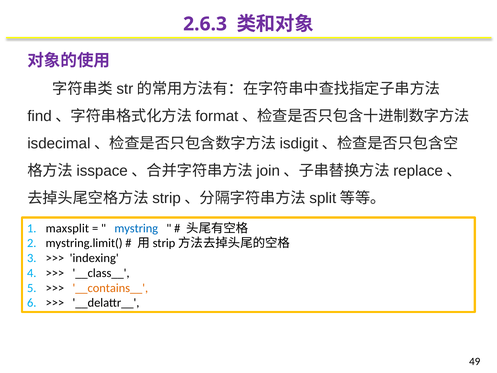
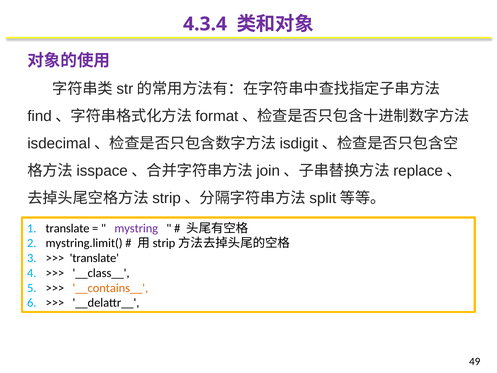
2.6.3: 2.6.3 -> 4.3.4
maxsplit at (67, 228): maxsplit -> translate
mystring colour: blue -> purple
indexing at (94, 258): indexing -> translate
